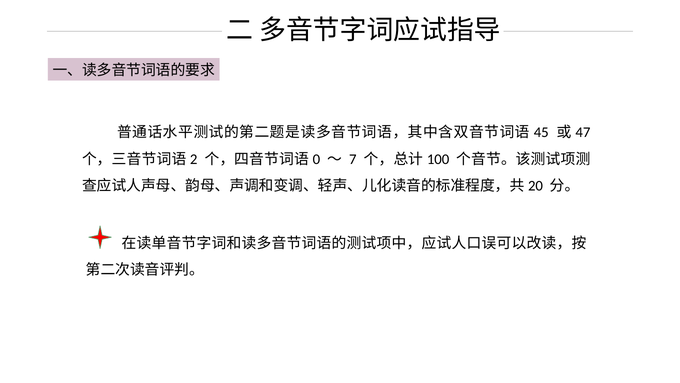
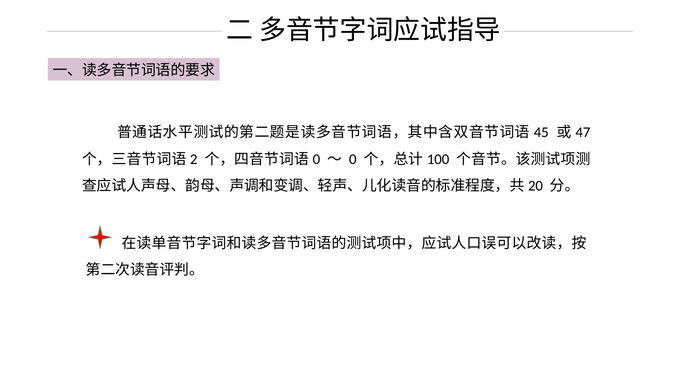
7: 7 -> 0
